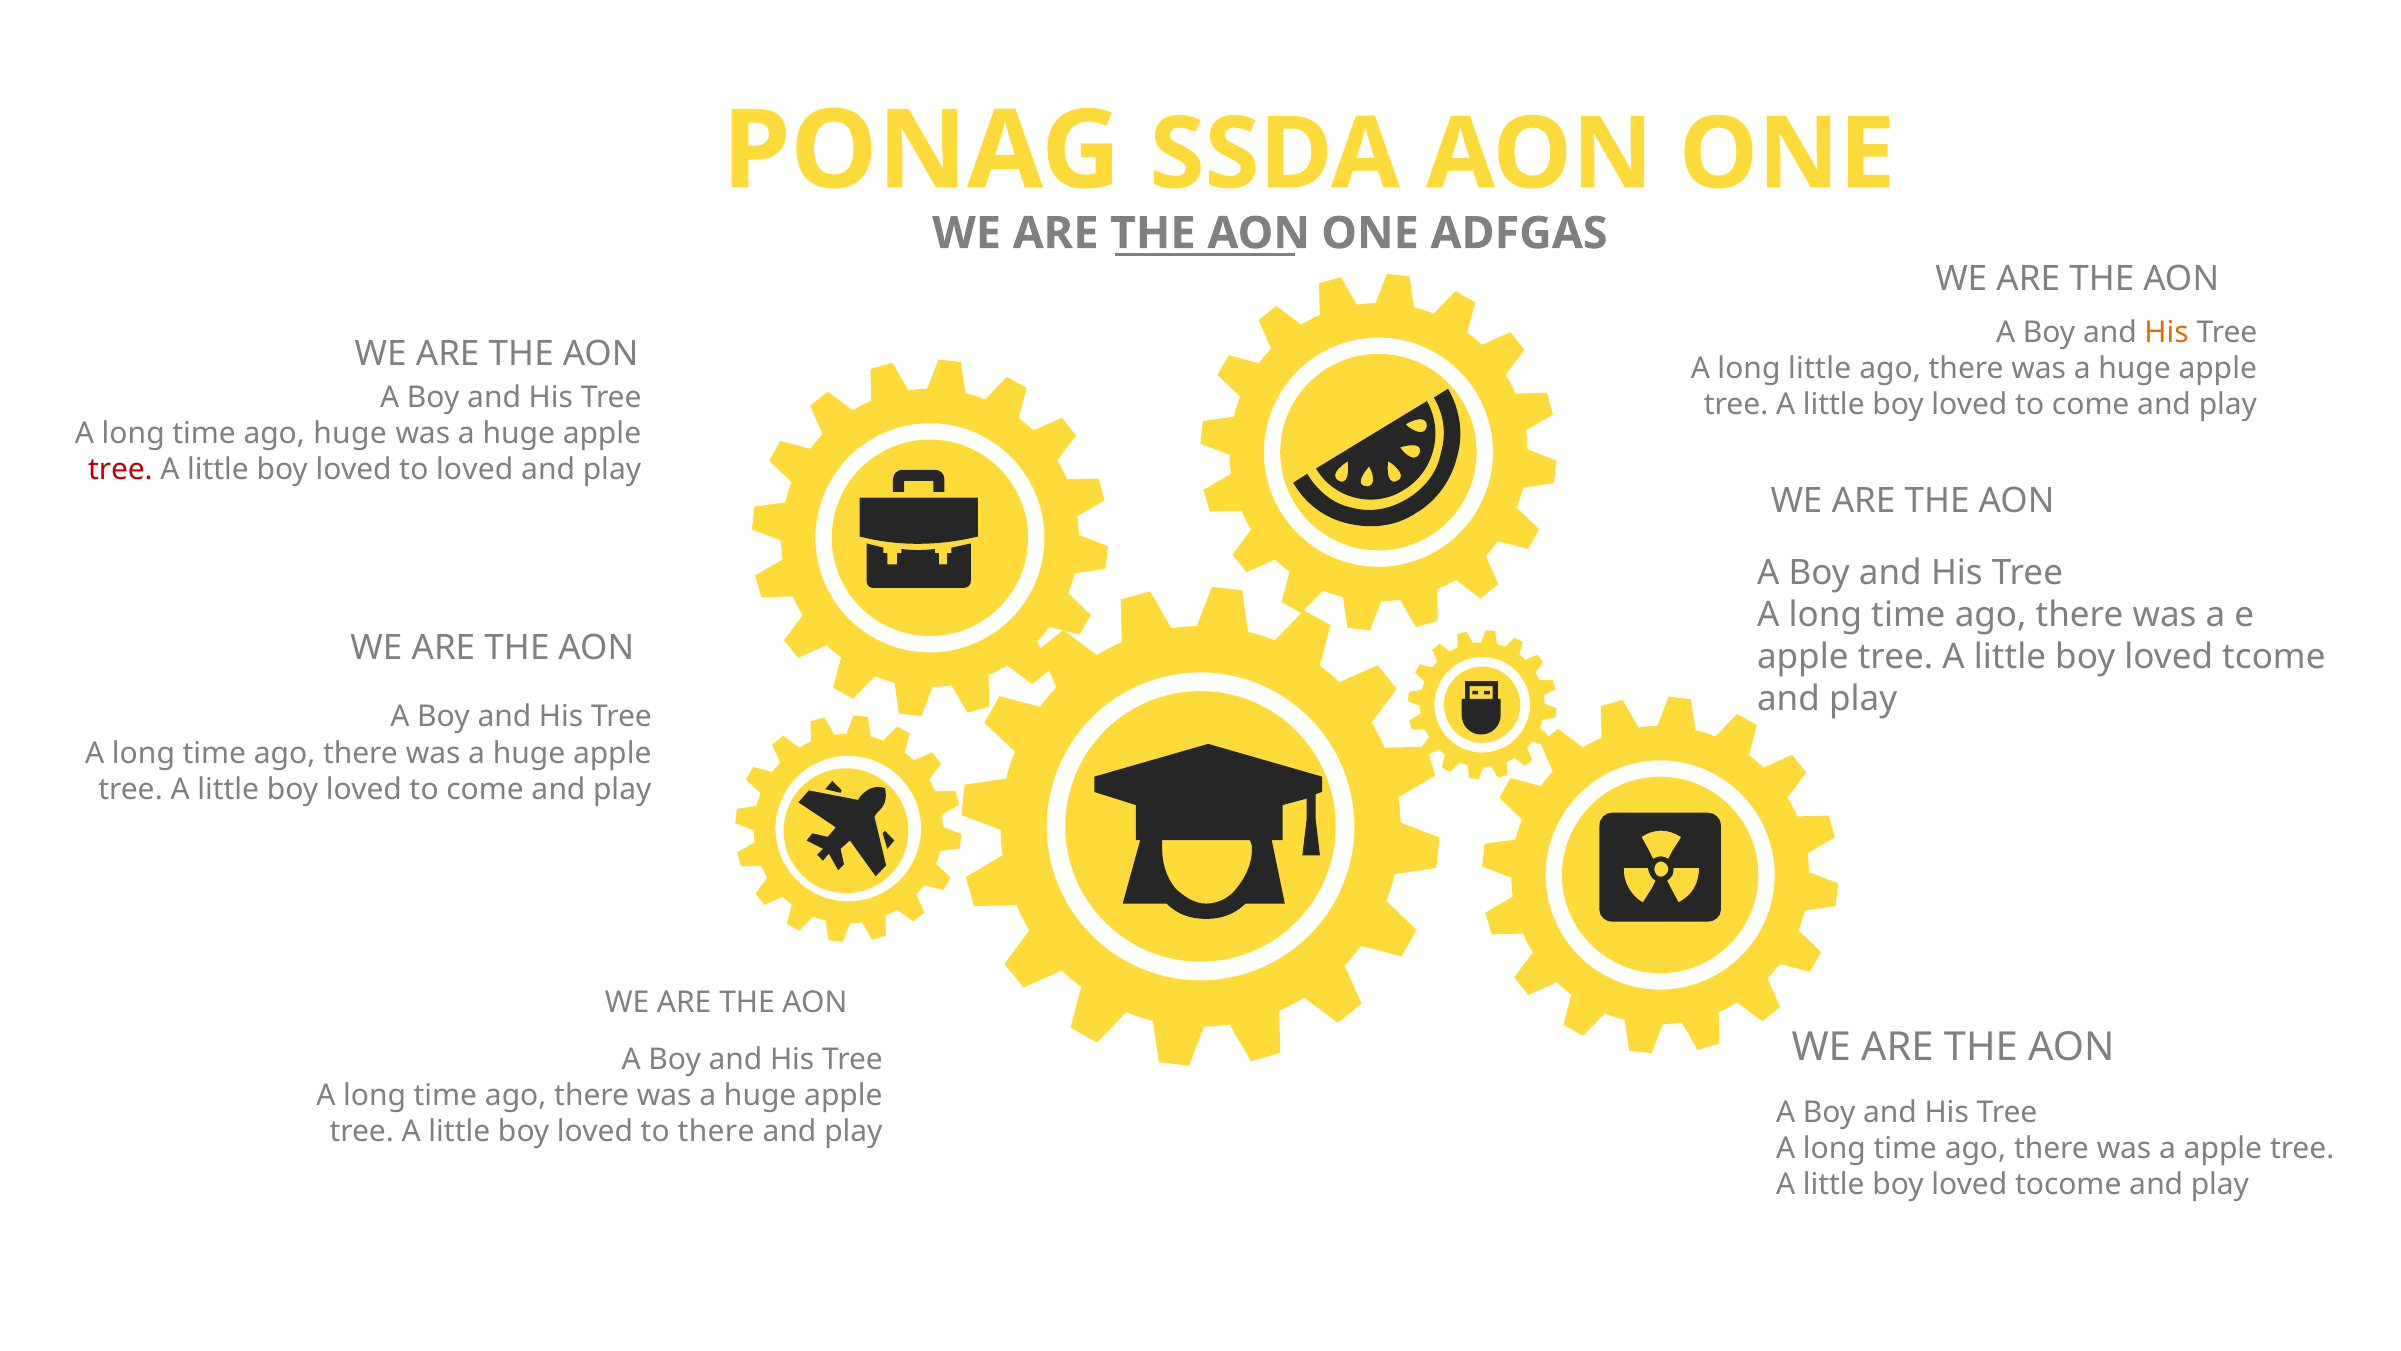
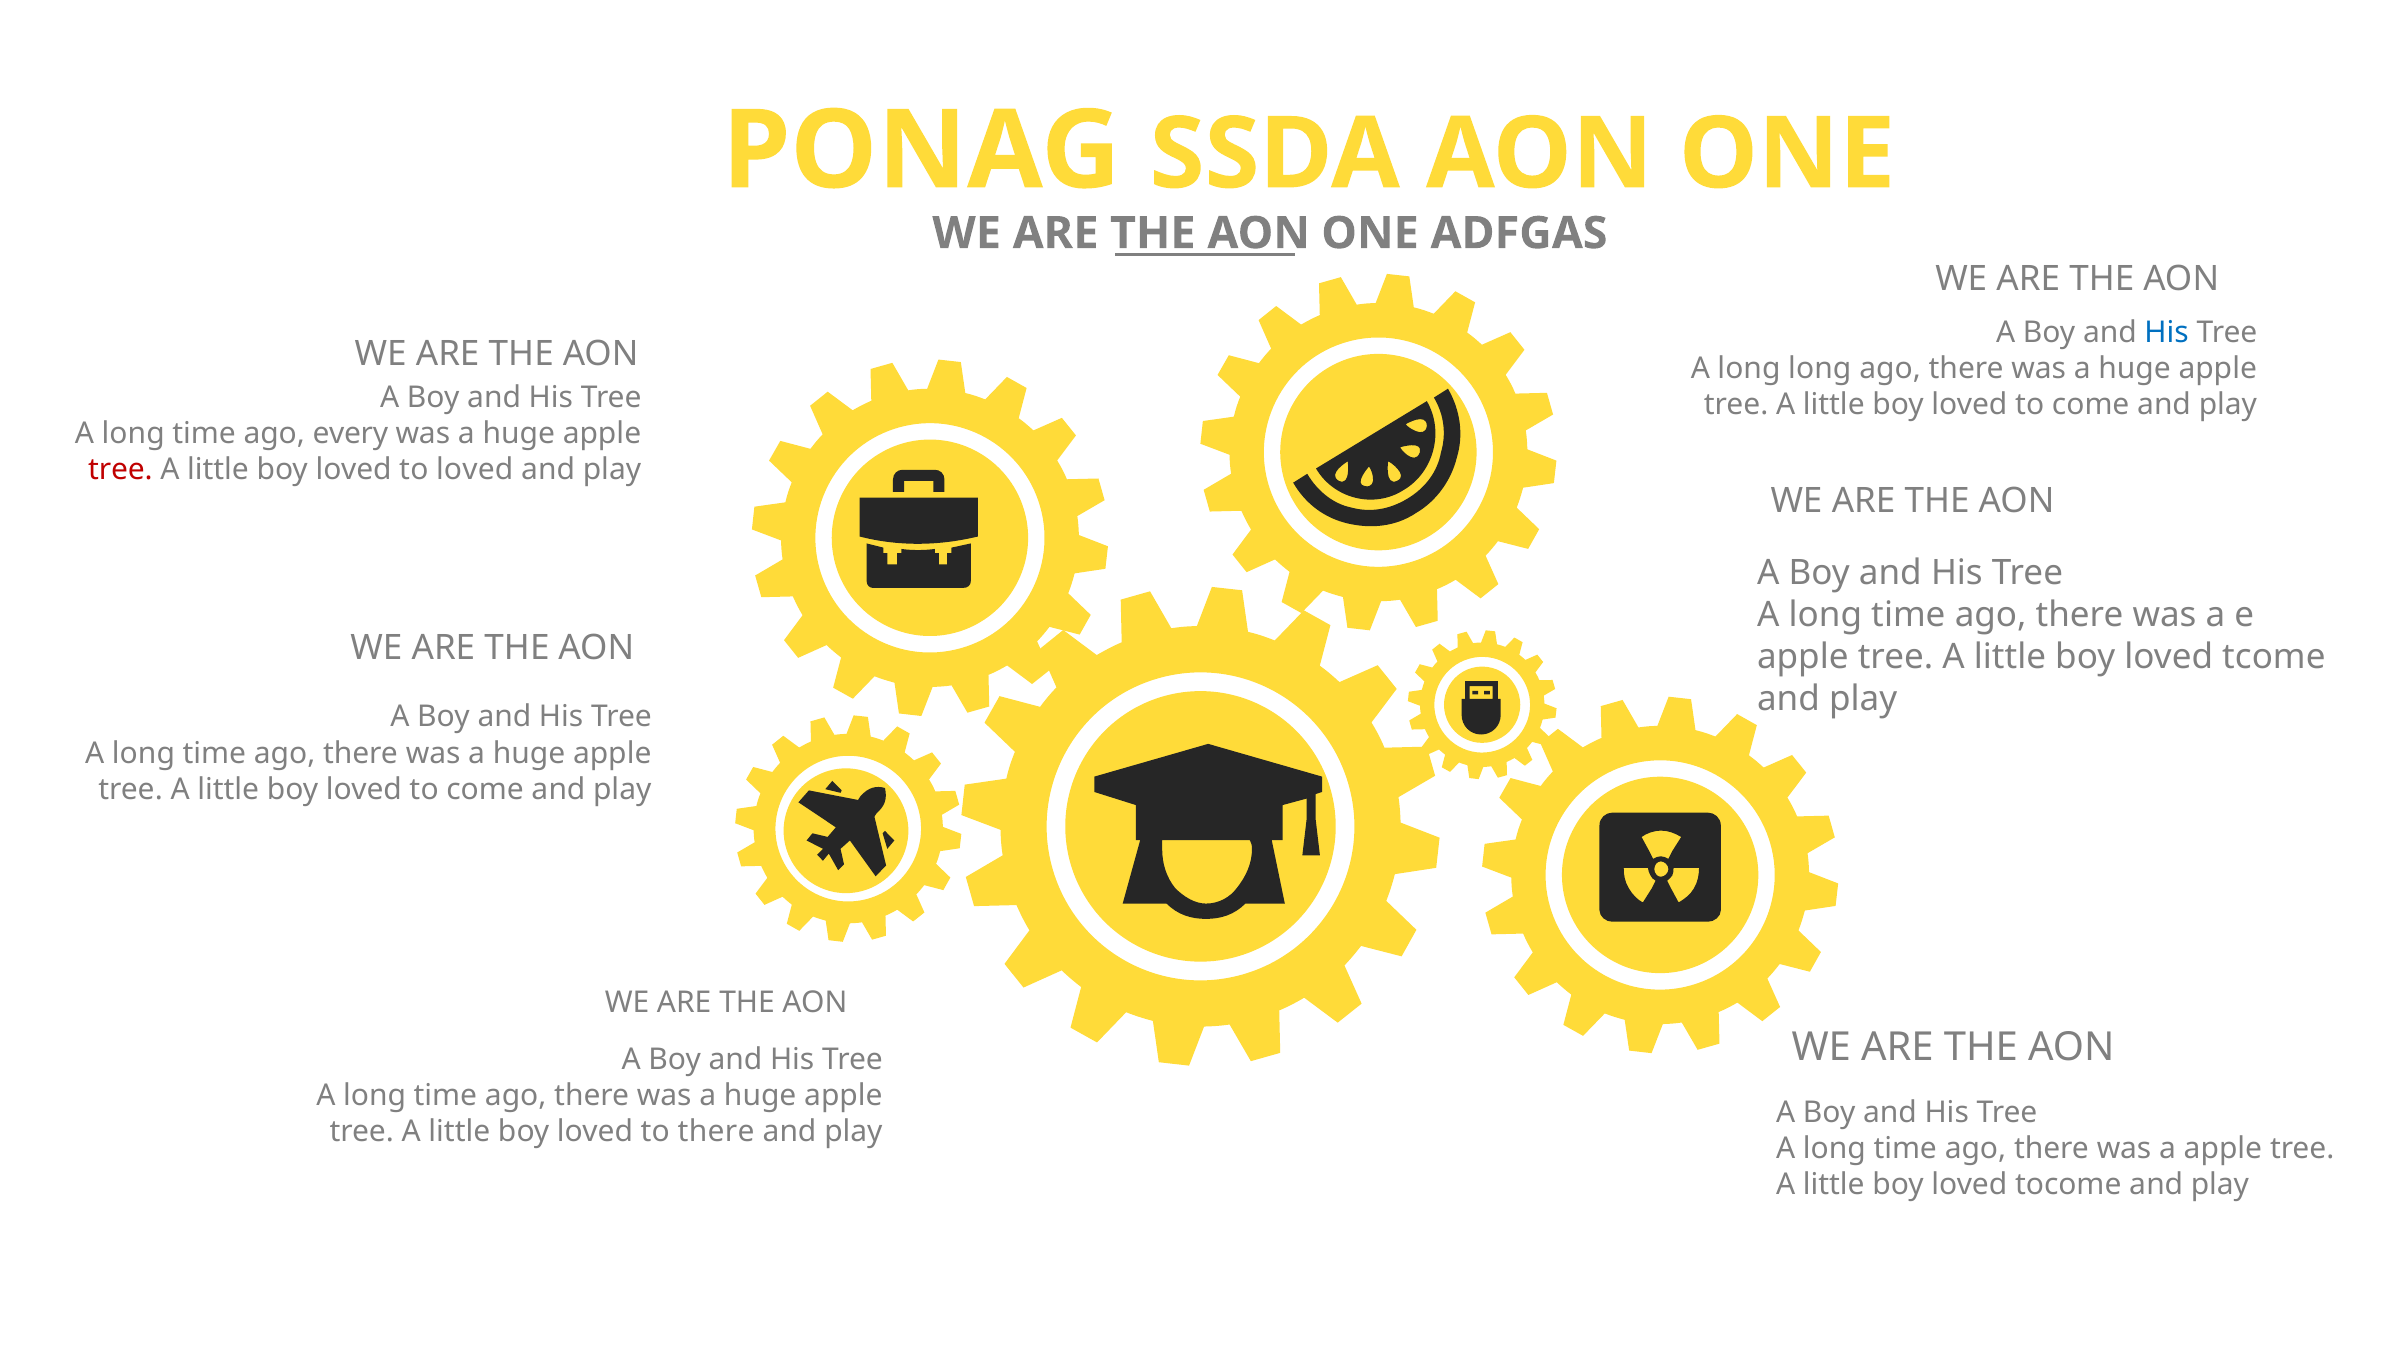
His at (2167, 333) colour: orange -> blue
long little: little -> long
ago huge: huge -> every
